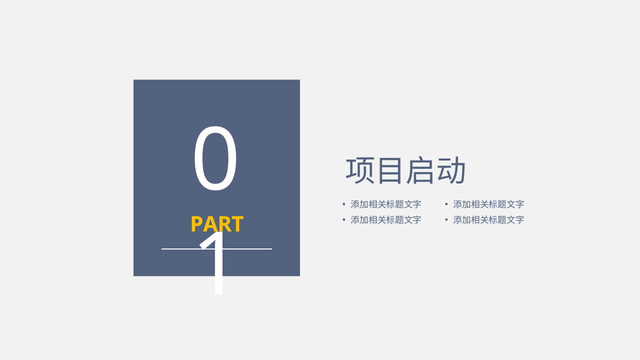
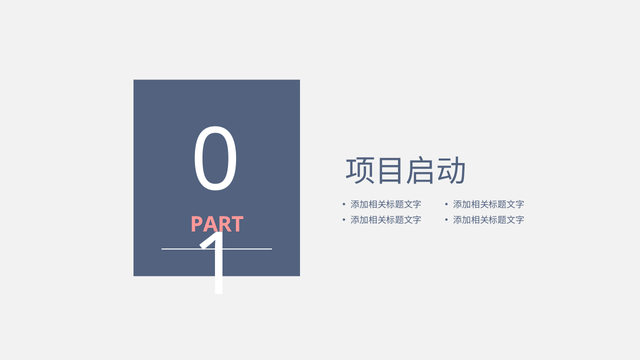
PART colour: yellow -> pink
